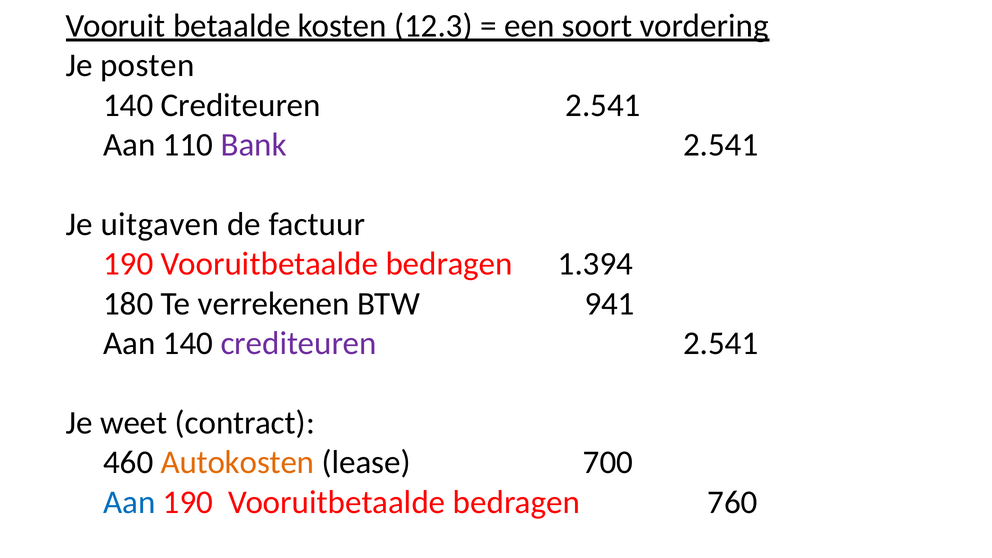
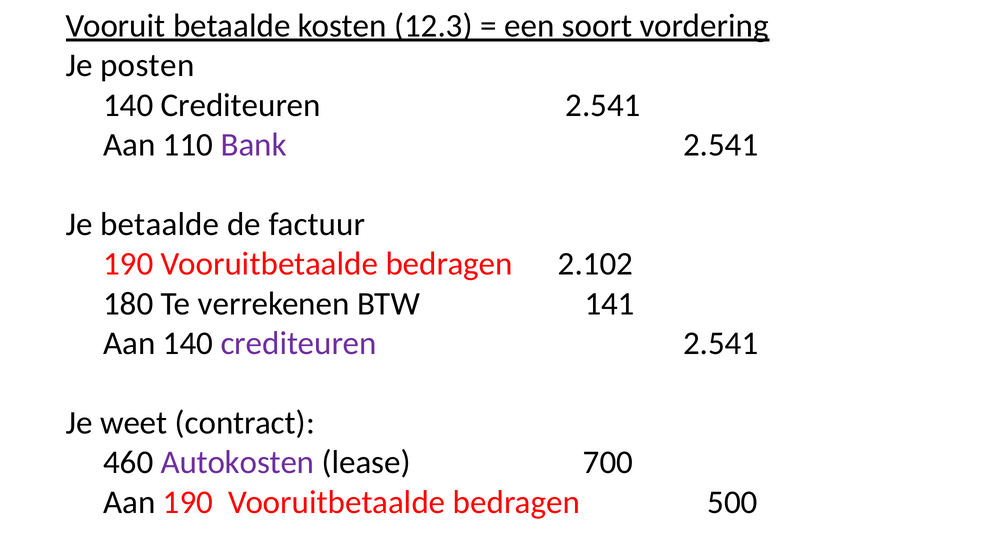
Je uitgaven: uitgaven -> betaalde
1.394: 1.394 -> 2.102
941: 941 -> 141
Autokosten colour: orange -> purple
Aan at (129, 502) colour: blue -> black
760: 760 -> 500
